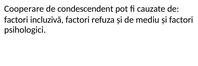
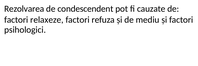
Cooperare: Cooperare -> Rezolvarea
incluzivă: incluzivă -> relaxeze
